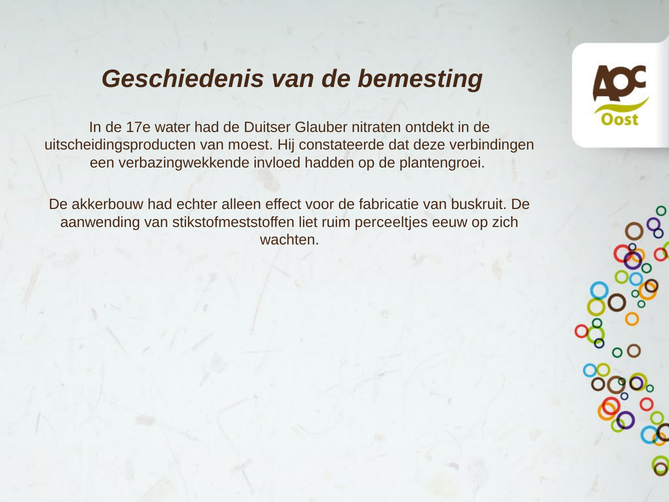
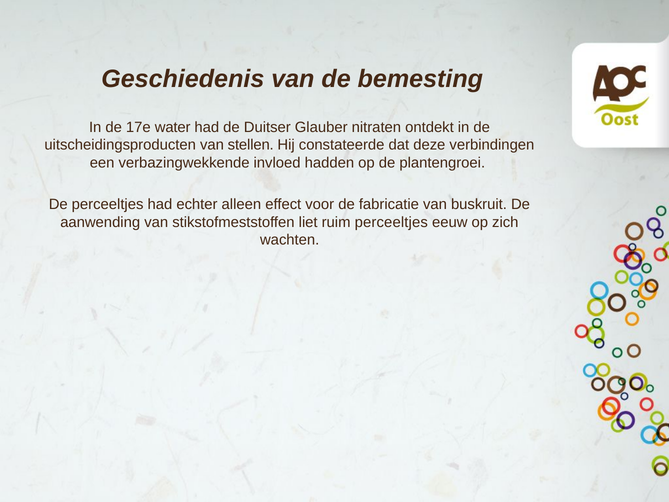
moest: moest -> stellen
De akkerbouw: akkerbouw -> perceeltjes
